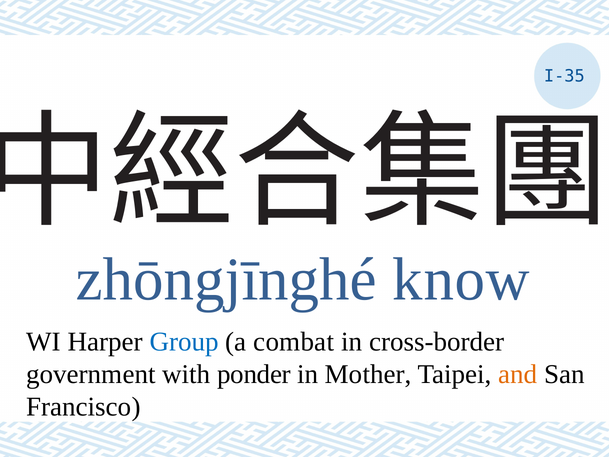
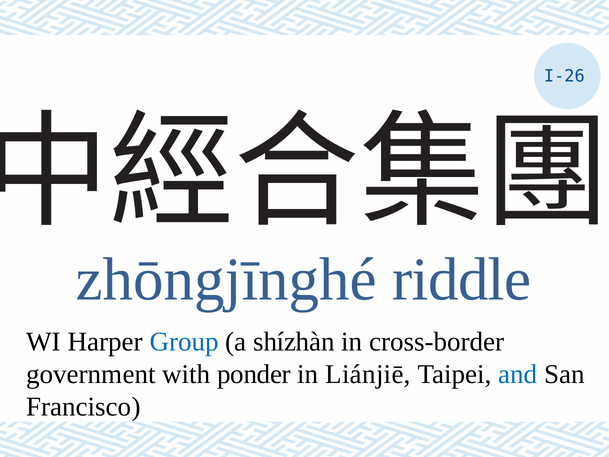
I-35: I-35 -> I-26
know: know -> riddle
combat: combat -> shízhàn
Mother: Mother -> Liánjiē
and colour: orange -> blue
